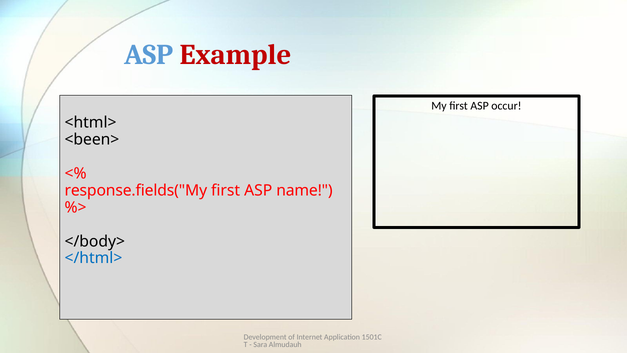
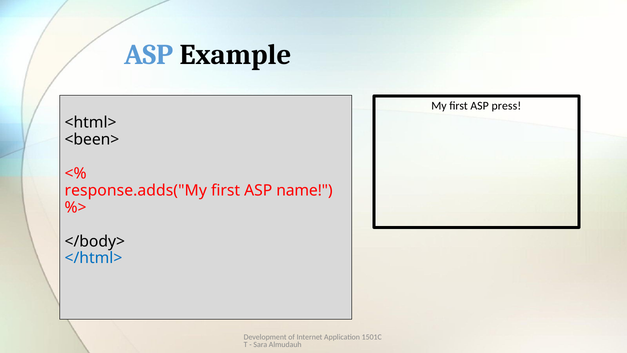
Example colour: red -> black
occur: occur -> press
response.fields("My: response.fields("My -> response.adds("My
